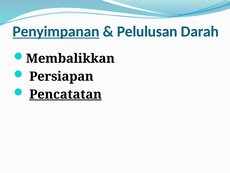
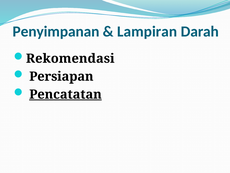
Penyimpanan underline: present -> none
Pelulusan: Pelulusan -> Lampiran
Membalikkan: Membalikkan -> Rekomendasi
